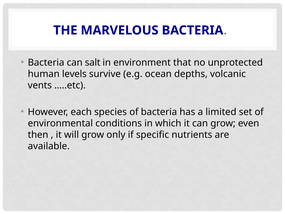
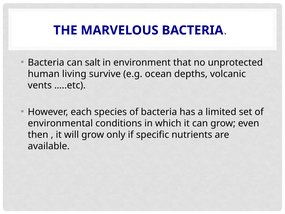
levels: levels -> living
